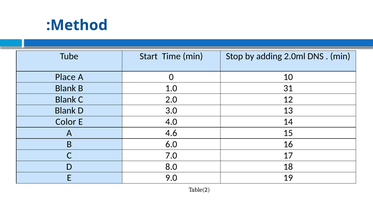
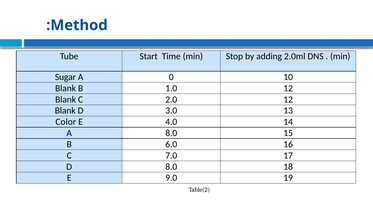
Place: Place -> Sugar
1.0 31: 31 -> 12
A 4.6: 4.6 -> 8.0
